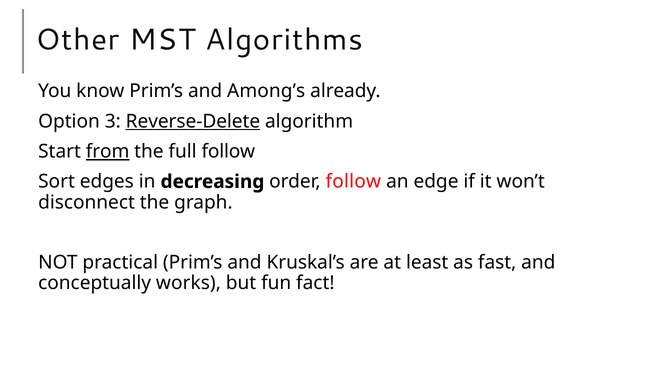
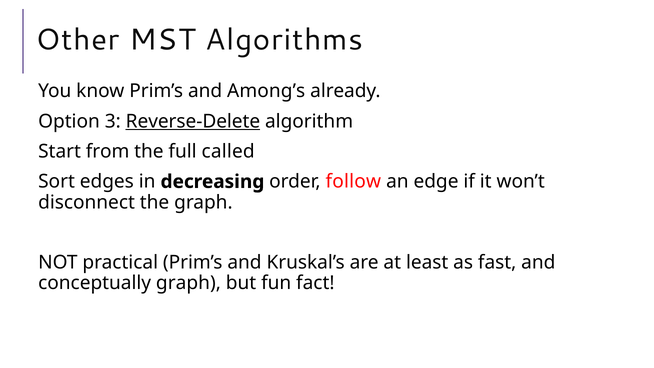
from underline: present -> none
full follow: follow -> called
conceptually works: works -> graph
